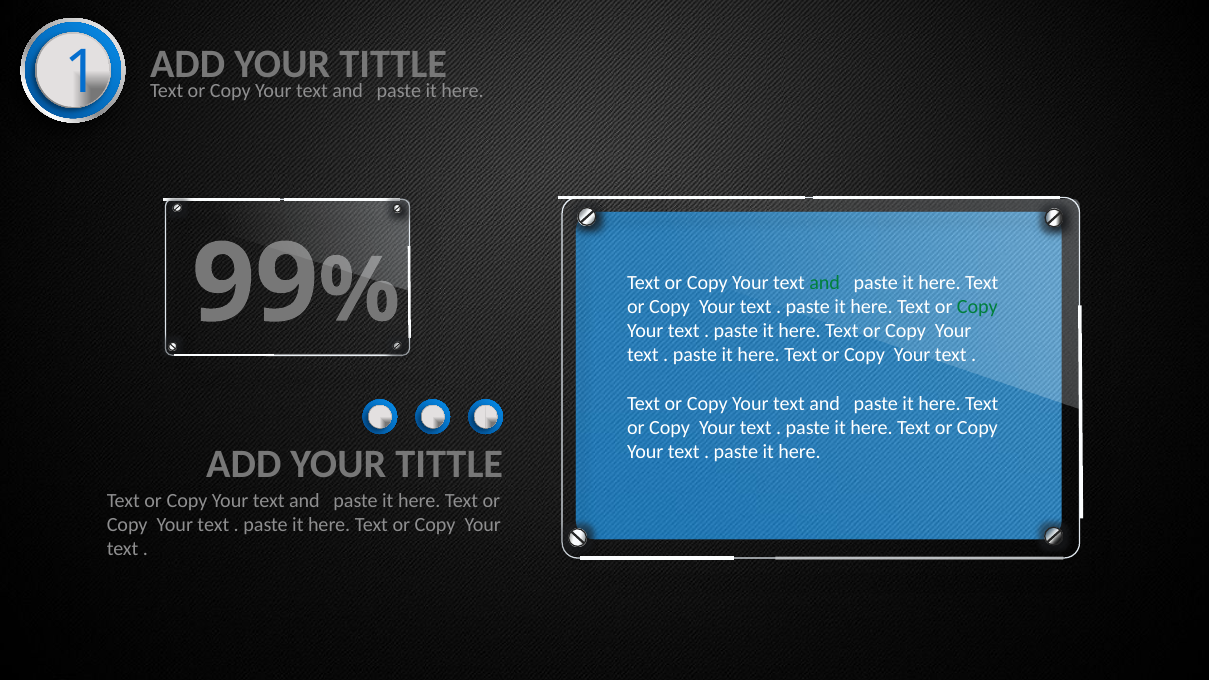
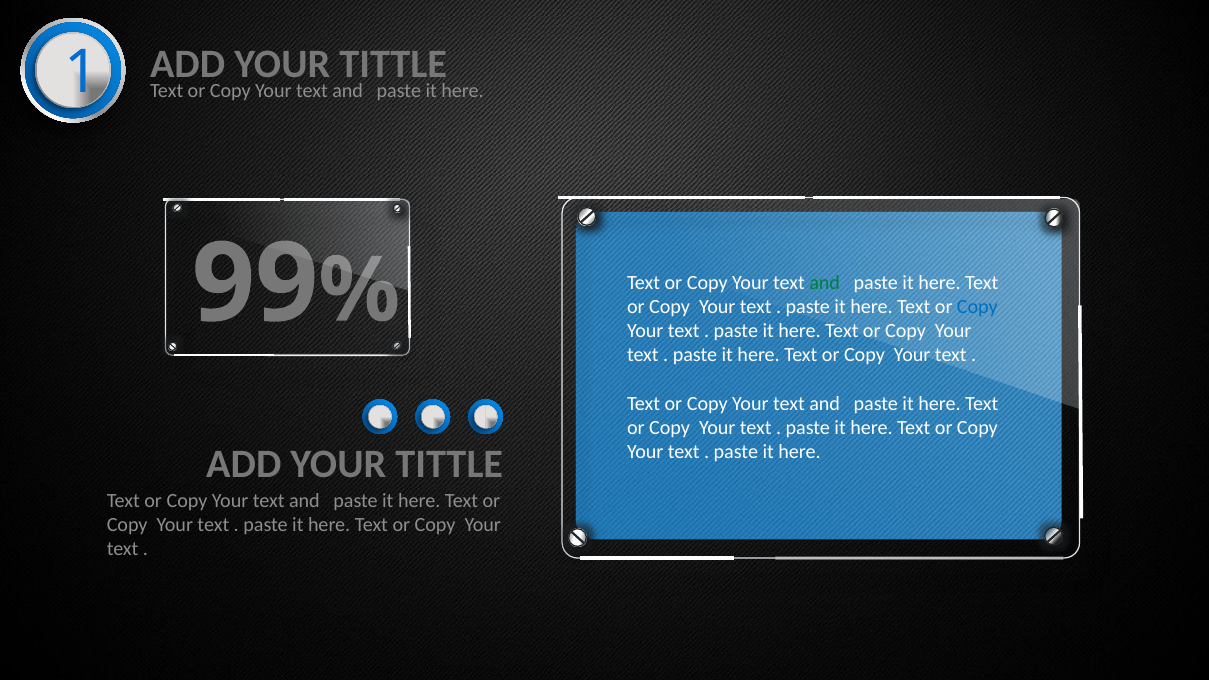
Copy at (977, 307) colour: green -> blue
